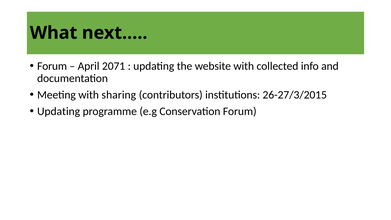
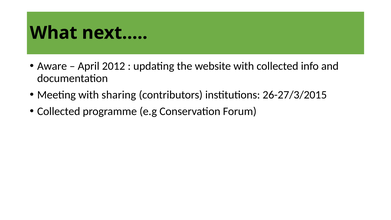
Forum at (52, 66): Forum -> Aware
2071: 2071 -> 2012
Updating at (59, 111): Updating -> Collected
